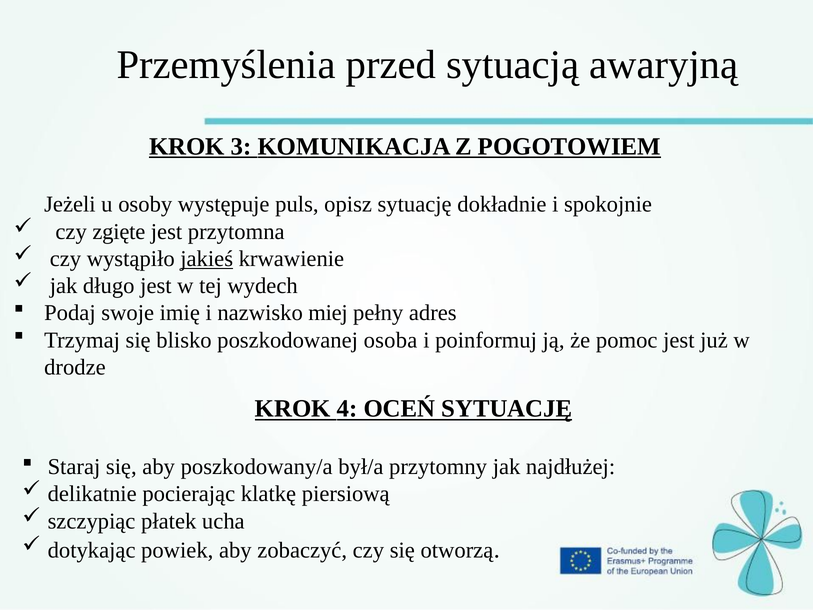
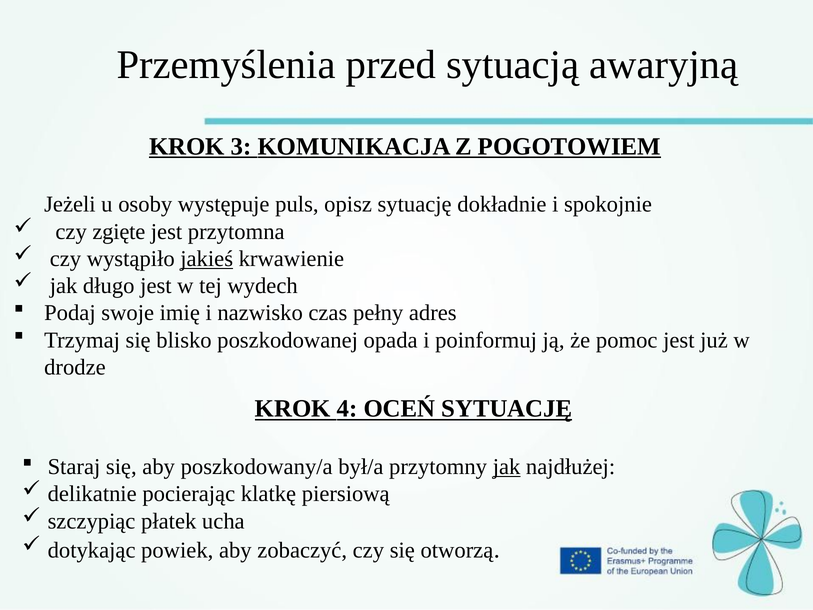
miej: miej -> czas
osoba: osoba -> opada
jak at (507, 467) underline: none -> present
